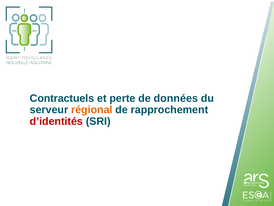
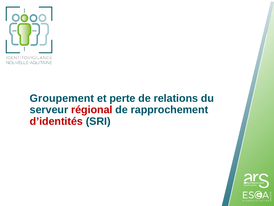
Contractuels: Contractuels -> Groupement
données: données -> relations
régional colour: orange -> red
